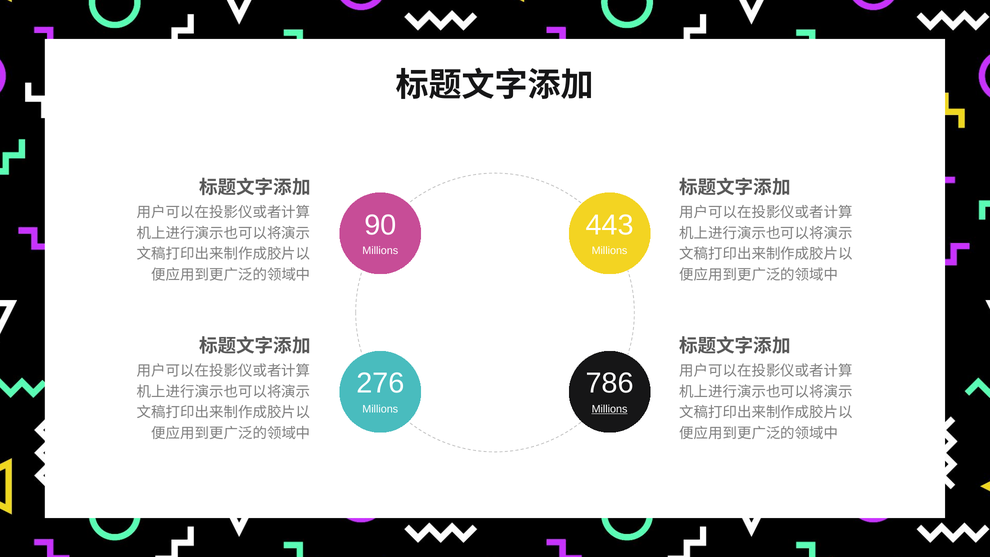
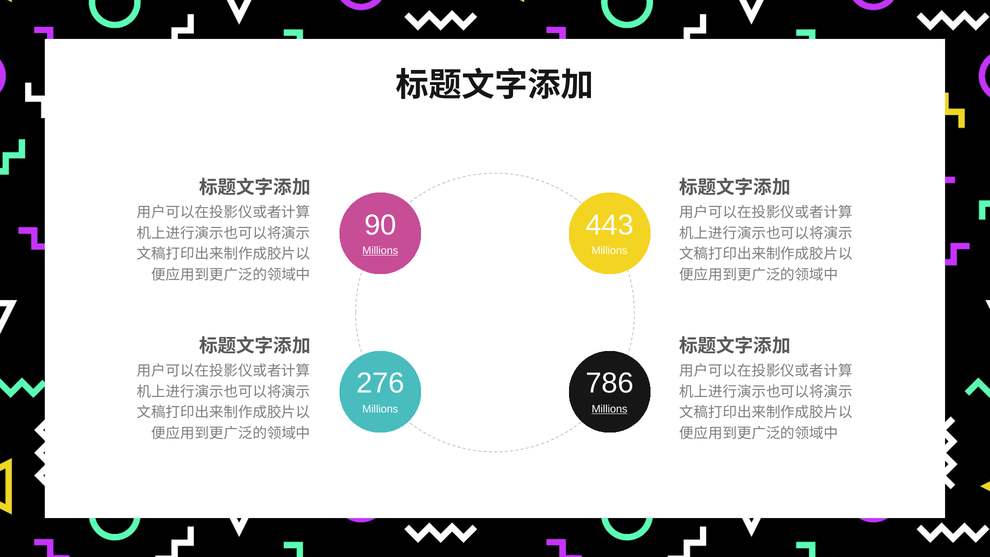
Millions at (380, 250) underline: none -> present
